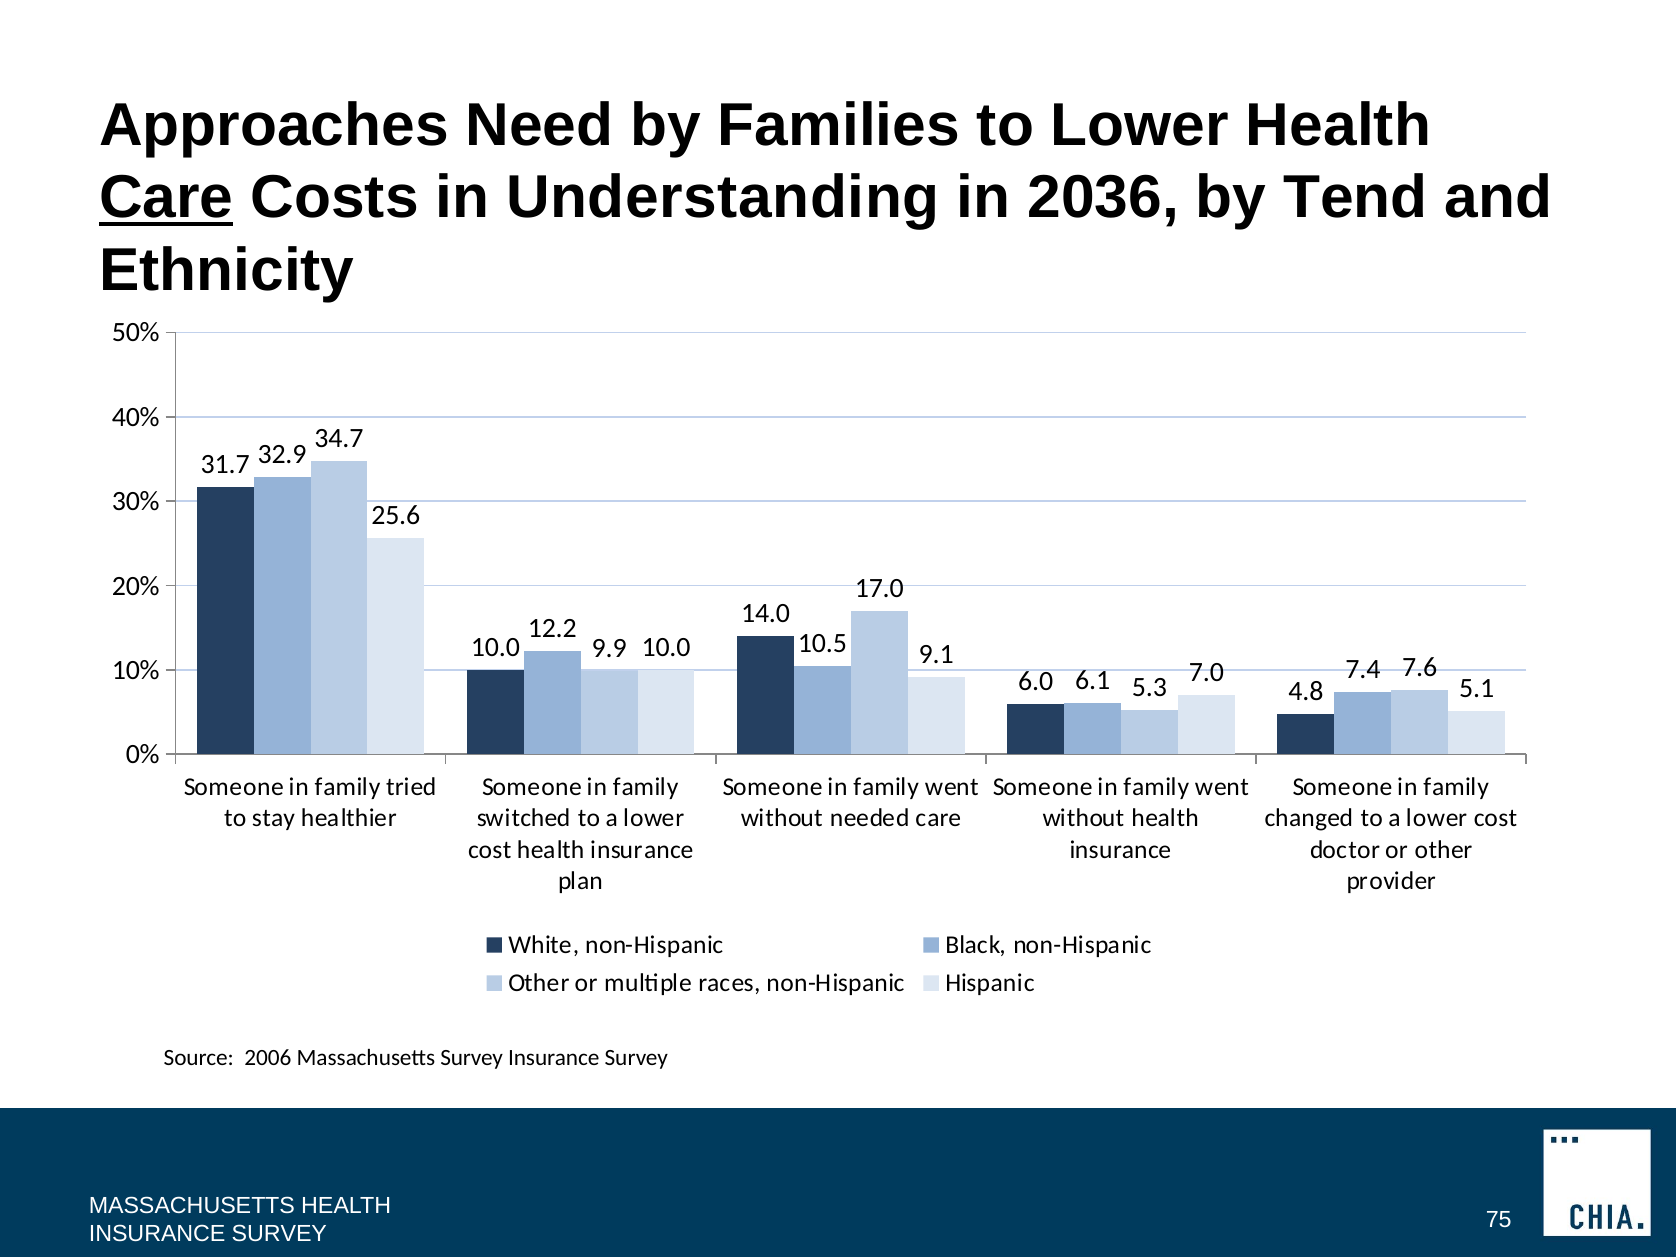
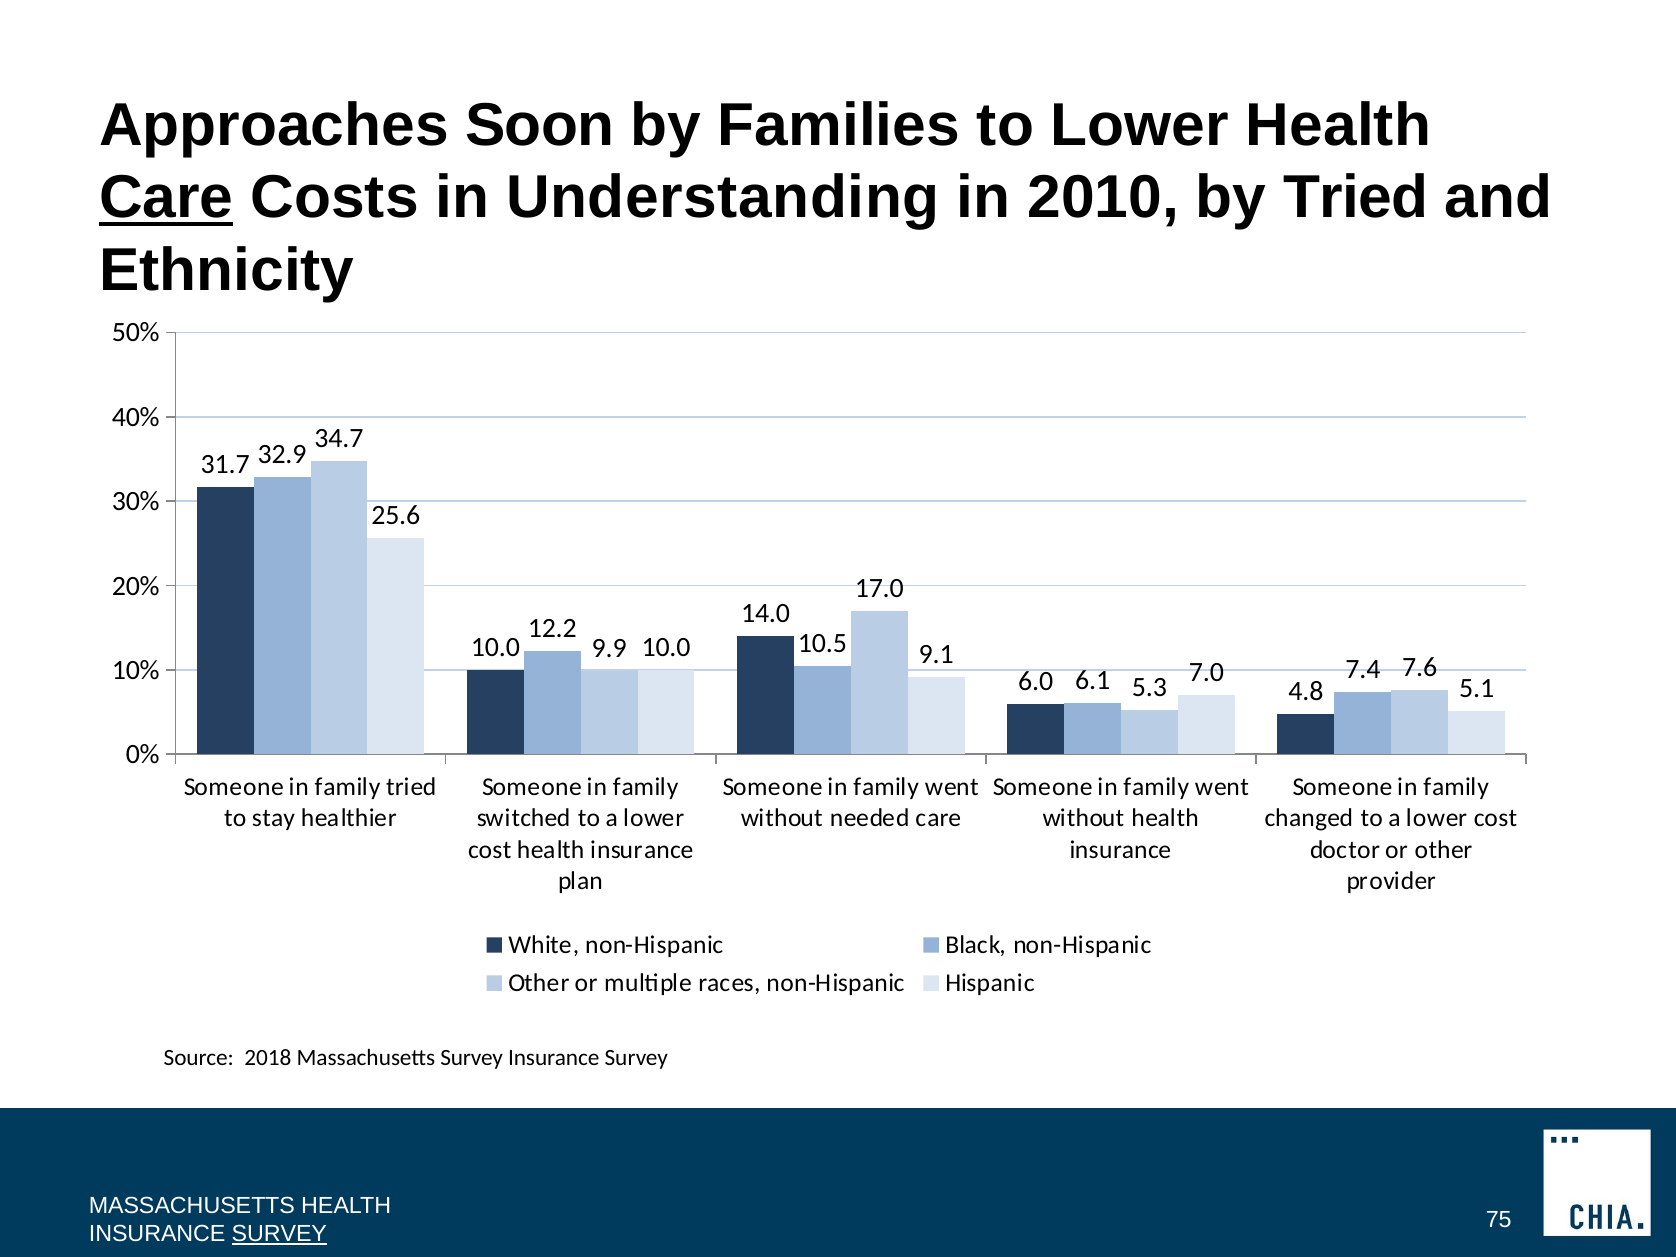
Need: Need -> Soon
2036: 2036 -> 2010
by Tend: Tend -> Tried
2006: 2006 -> 2018
SURVEY at (279, 1234) underline: none -> present
